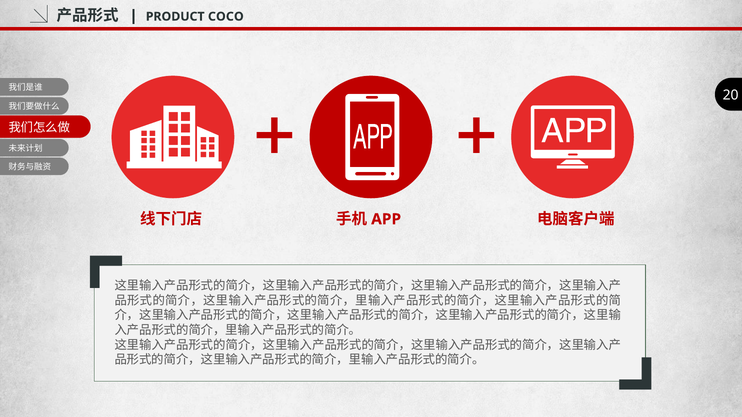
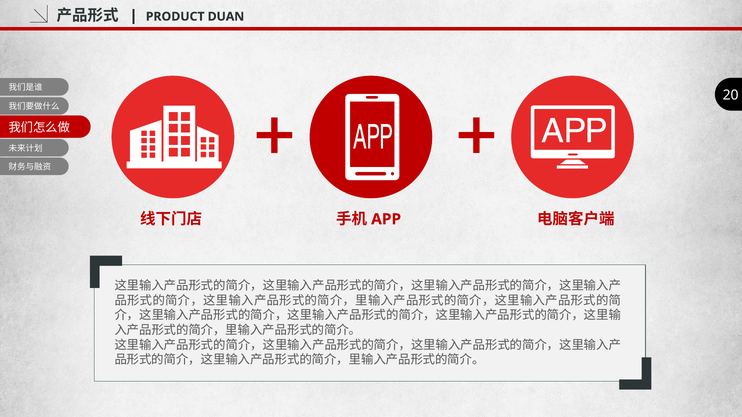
COCO: COCO -> DUAN
